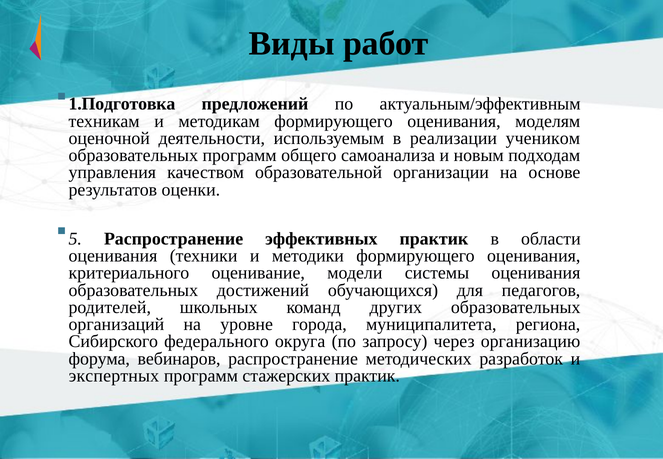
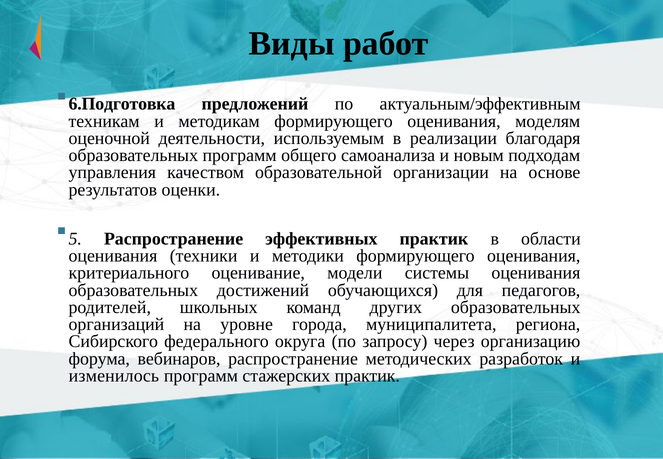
1.Подготовка: 1.Подготовка -> 6.Подготовка
учеником: учеником -> благодаря
экспертных: экспертных -> изменилось
